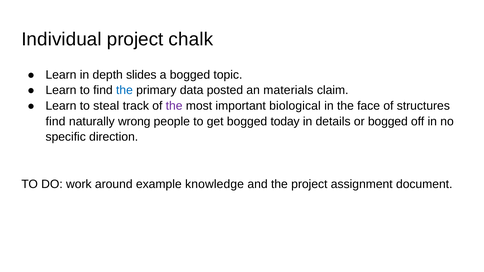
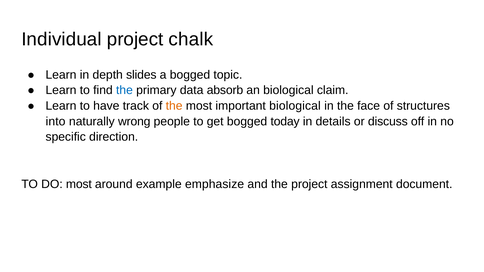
posted: posted -> absorb
an materials: materials -> biological
steal: steal -> have
the at (174, 106) colour: purple -> orange
find at (56, 122): find -> into
or bogged: bogged -> discuss
DO work: work -> most
knowledge: knowledge -> emphasize
